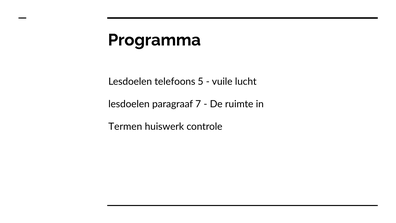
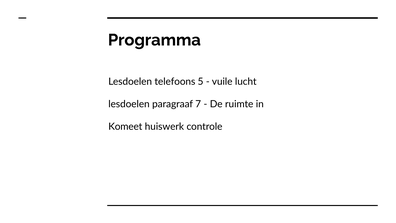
Termen: Termen -> Komeet
